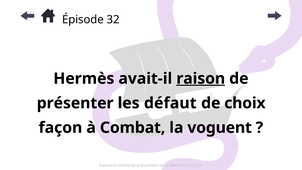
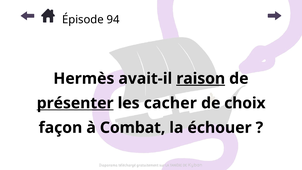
32: 32 -> 94
présenter underline: none -> present
défaut: défaut -> cacher
voguent: voguent -> échouer
